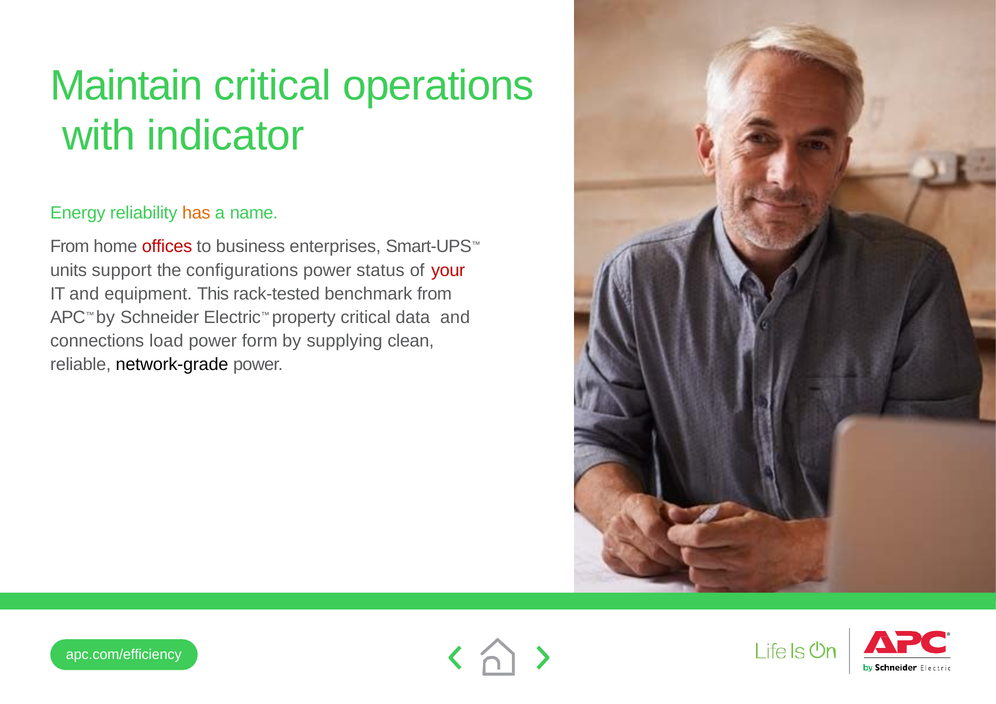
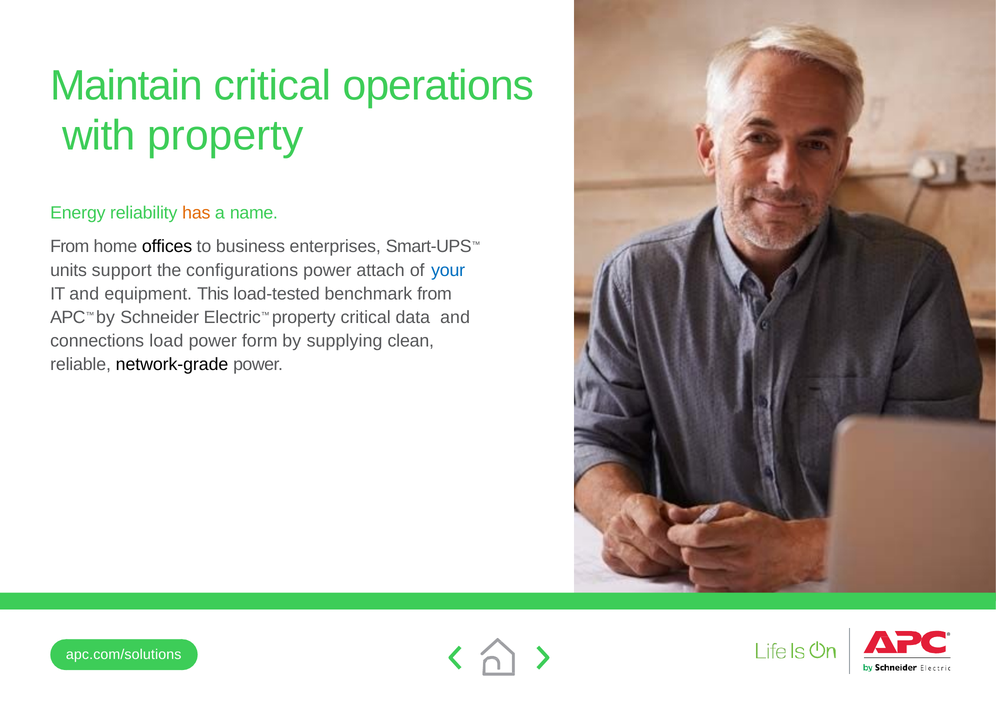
with indicator: indicator -> property
offices colour: red -> black
status: status -> attach
your colour: red -> blue
rack-tested: rack-tested -> load-tested
apc.com/efficiency: apc.com/efficiency -> apc.com/solutions
